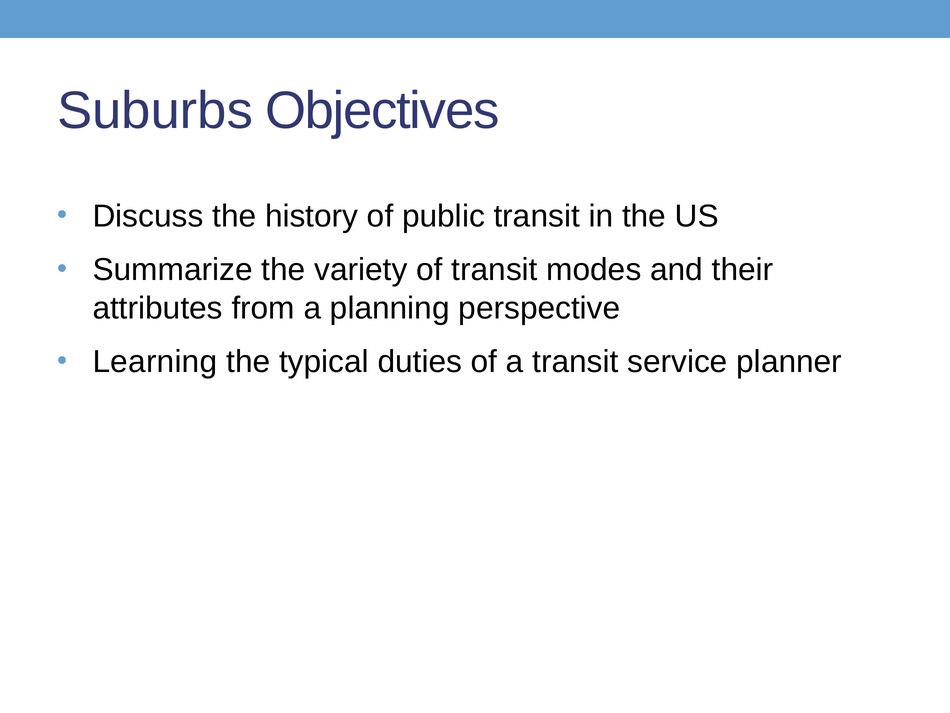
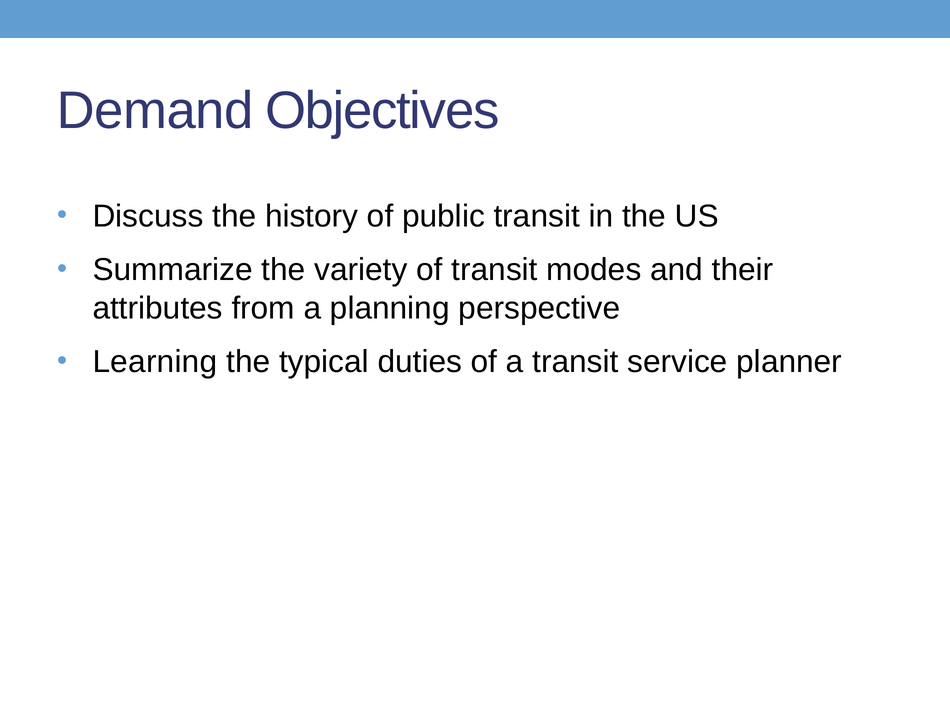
Suburbs: Suburbs -> Demand
